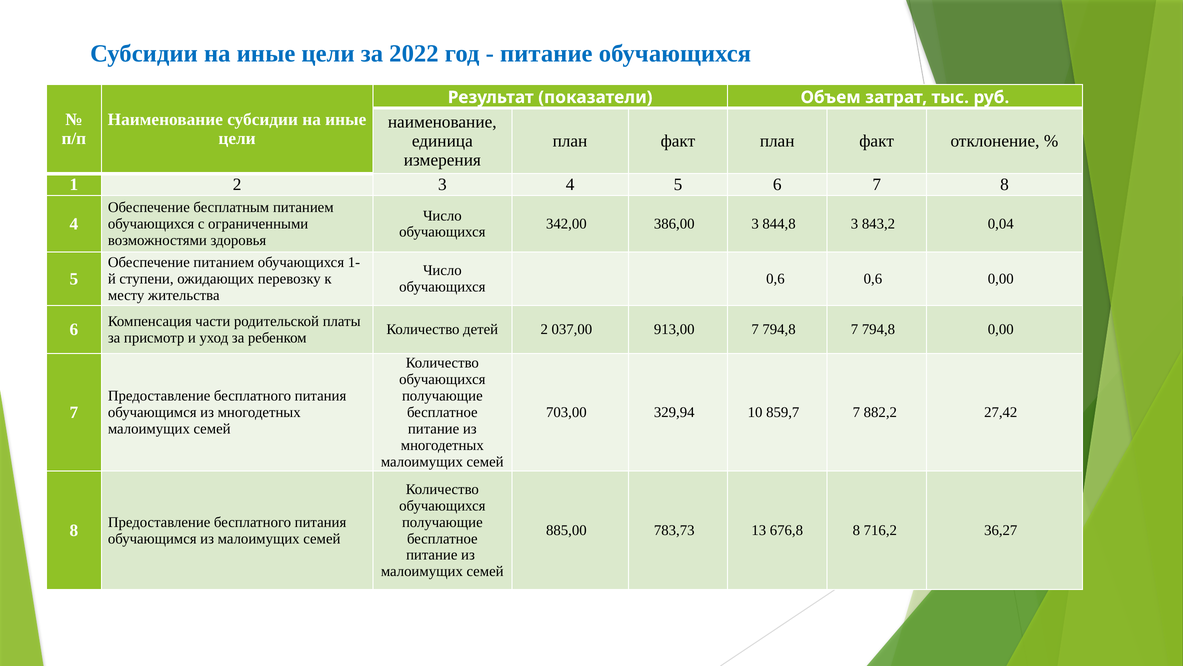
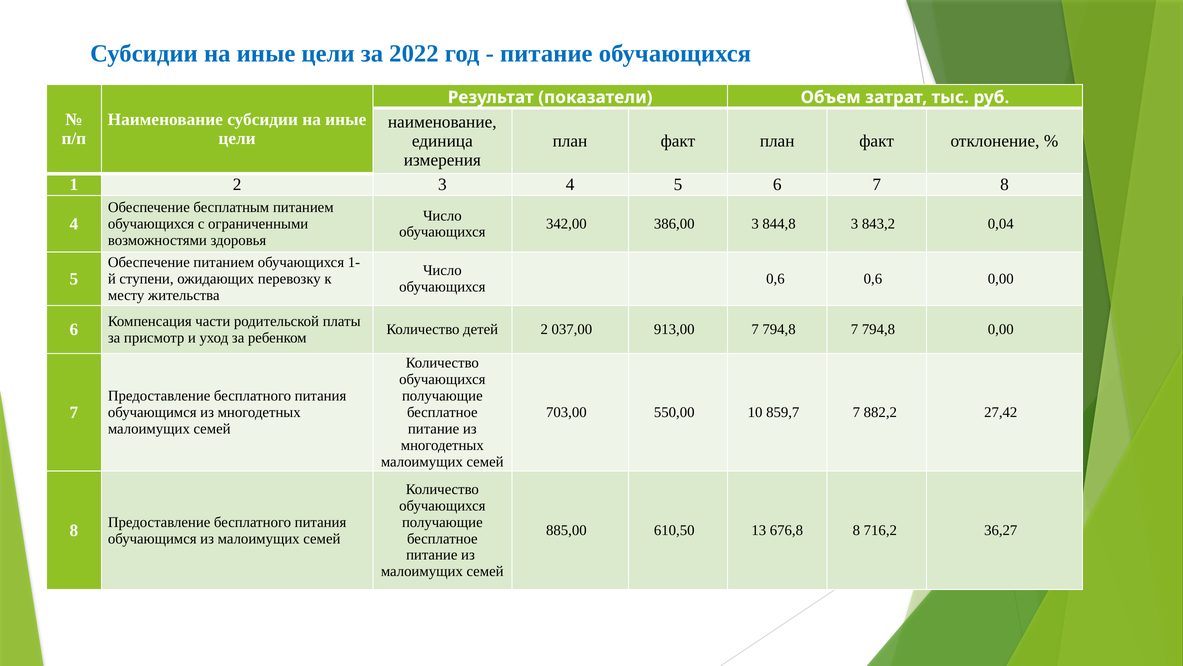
329,94: 329,94 -> 550,00
783,73: 783,73 -> 610,50
